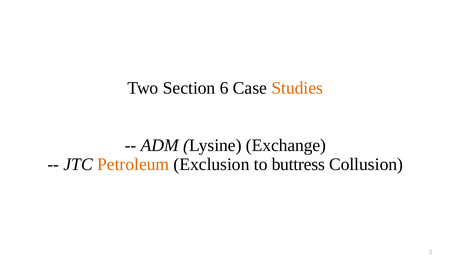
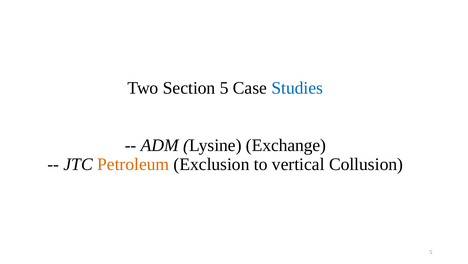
Section 6: 6 -> 5
Studies colour: orange -> blue
buttress: buttress -> vertical
